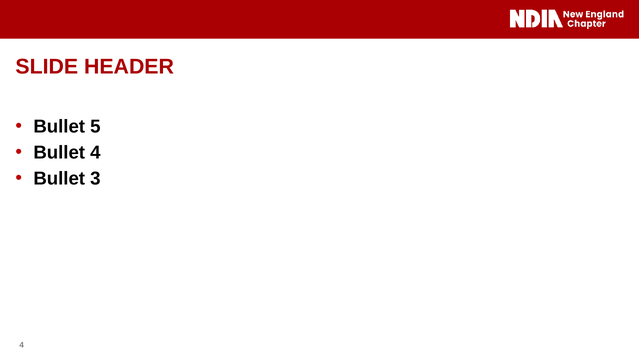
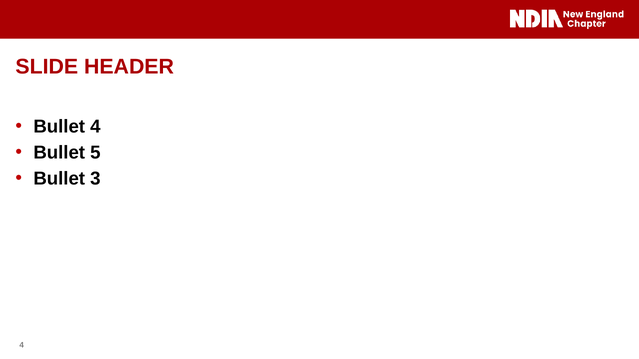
Bullet 5: 5 -> 4
Bullet 4: 4 -> 5
